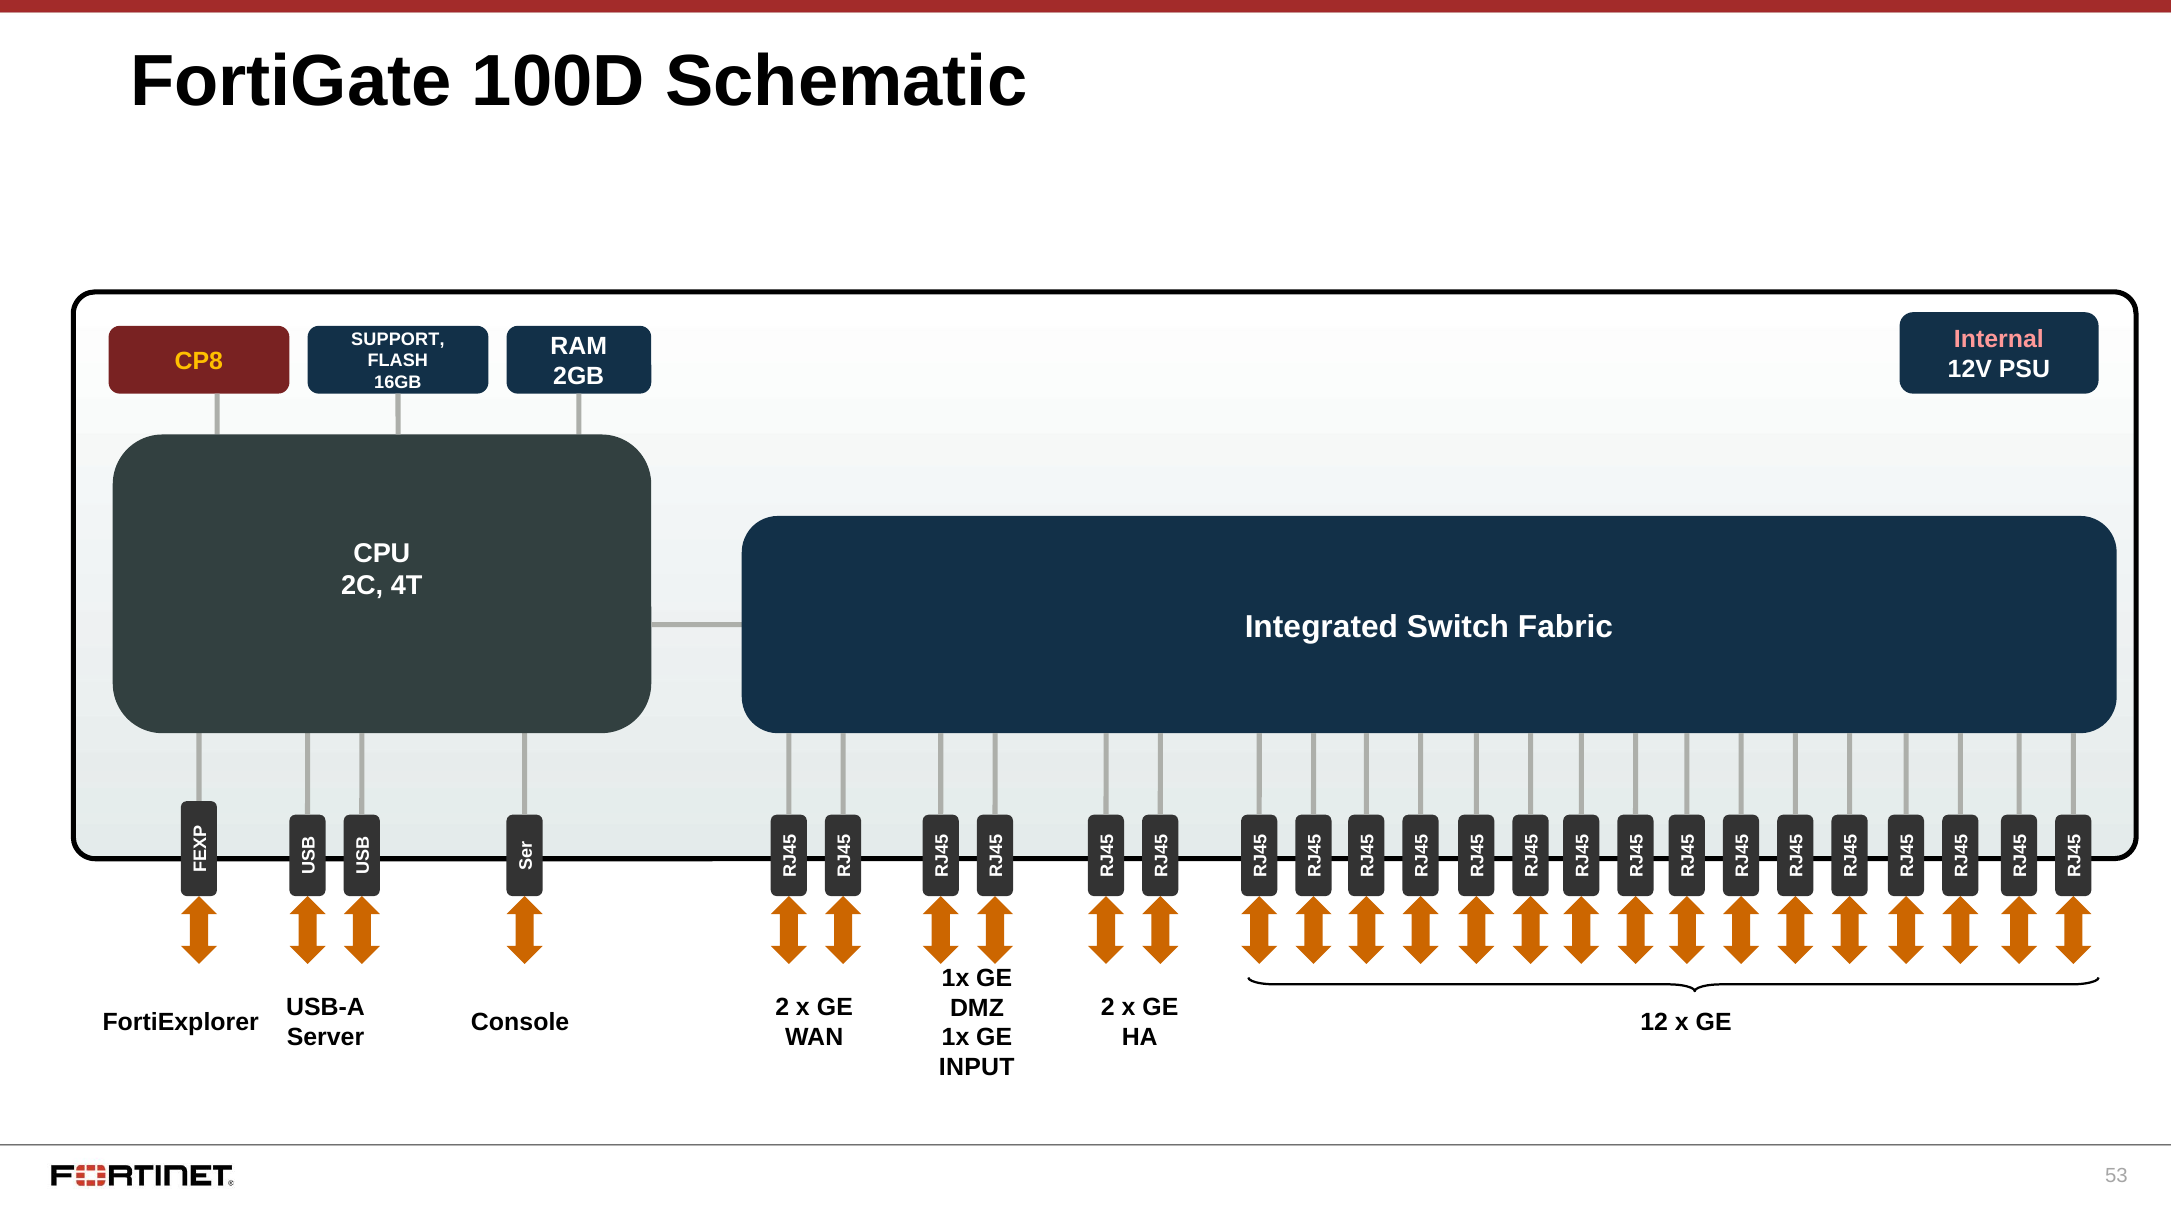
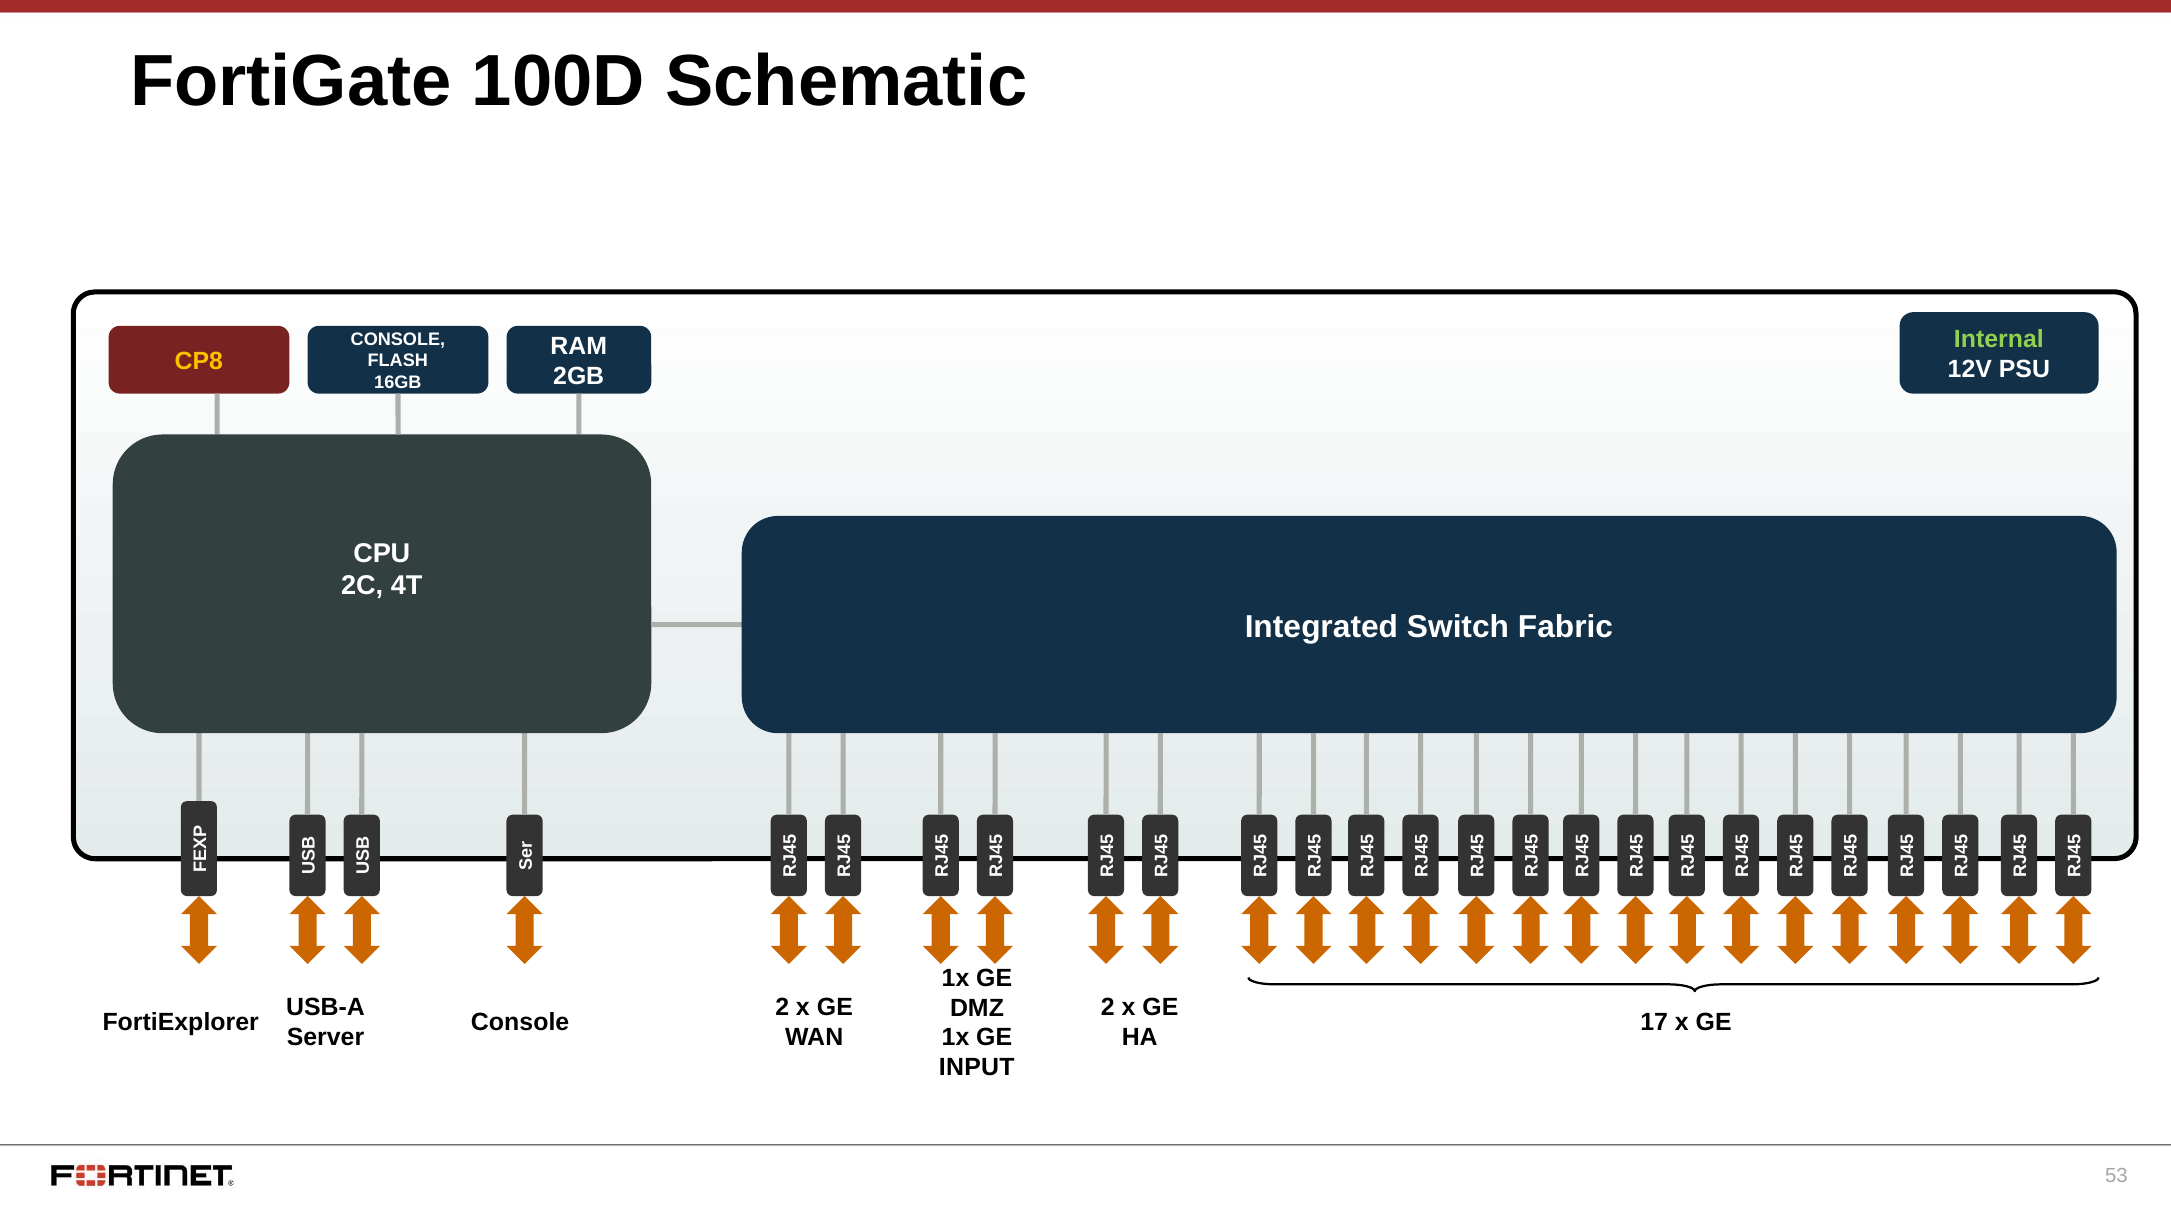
Internal colour: pink -> light green
SUPPORT at (398, 339): SUPPORT -> CONSOLE
12: 12 -> 17
